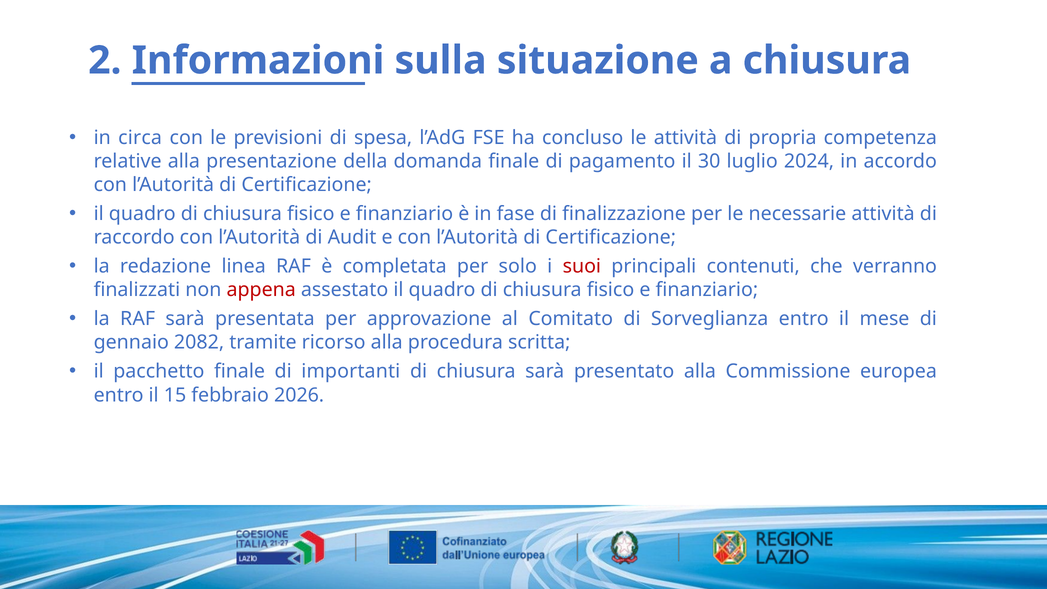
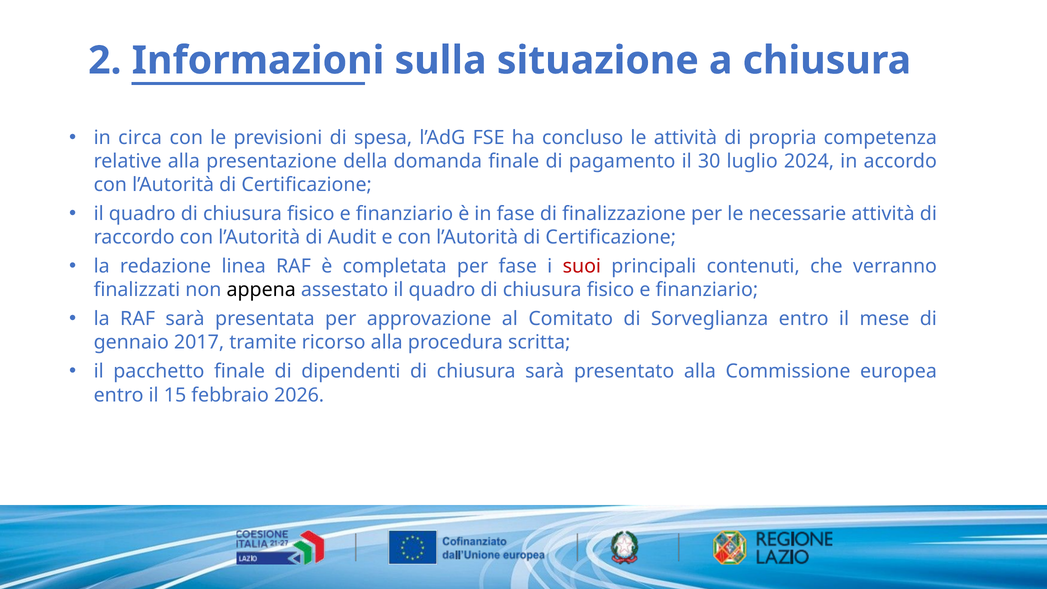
per solo: solo -> fase
appena colour: red -> black
2082: 2082 -> 2017
importanti: importanti -> dipendenti
